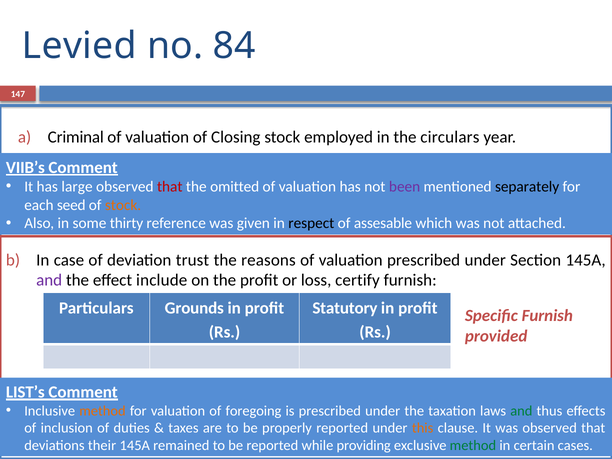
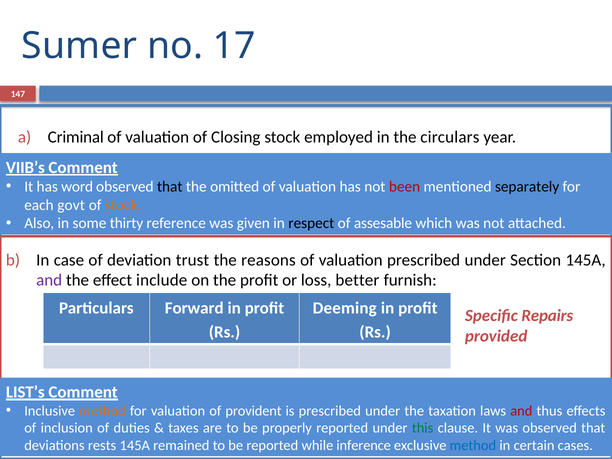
Levied: Levied -> Sumer
84: 84 -> 17
large: large -> word
that at (170, 187) colour: red -> black
been colour: purple -> red
seed: seed -> govt
certify: certify -> better
Grounds: Grounds -> Forward
Statutory: Statutory -> Deeming
Specific Furnish: Furnish -> Repairs
foregoing: foregoing -> provident
and at (521, 411) colour: green -> red
this colour: orange -> green
their: their -> rests
providing: providing -> inference
method at (473, 446) colour: green -> blue
